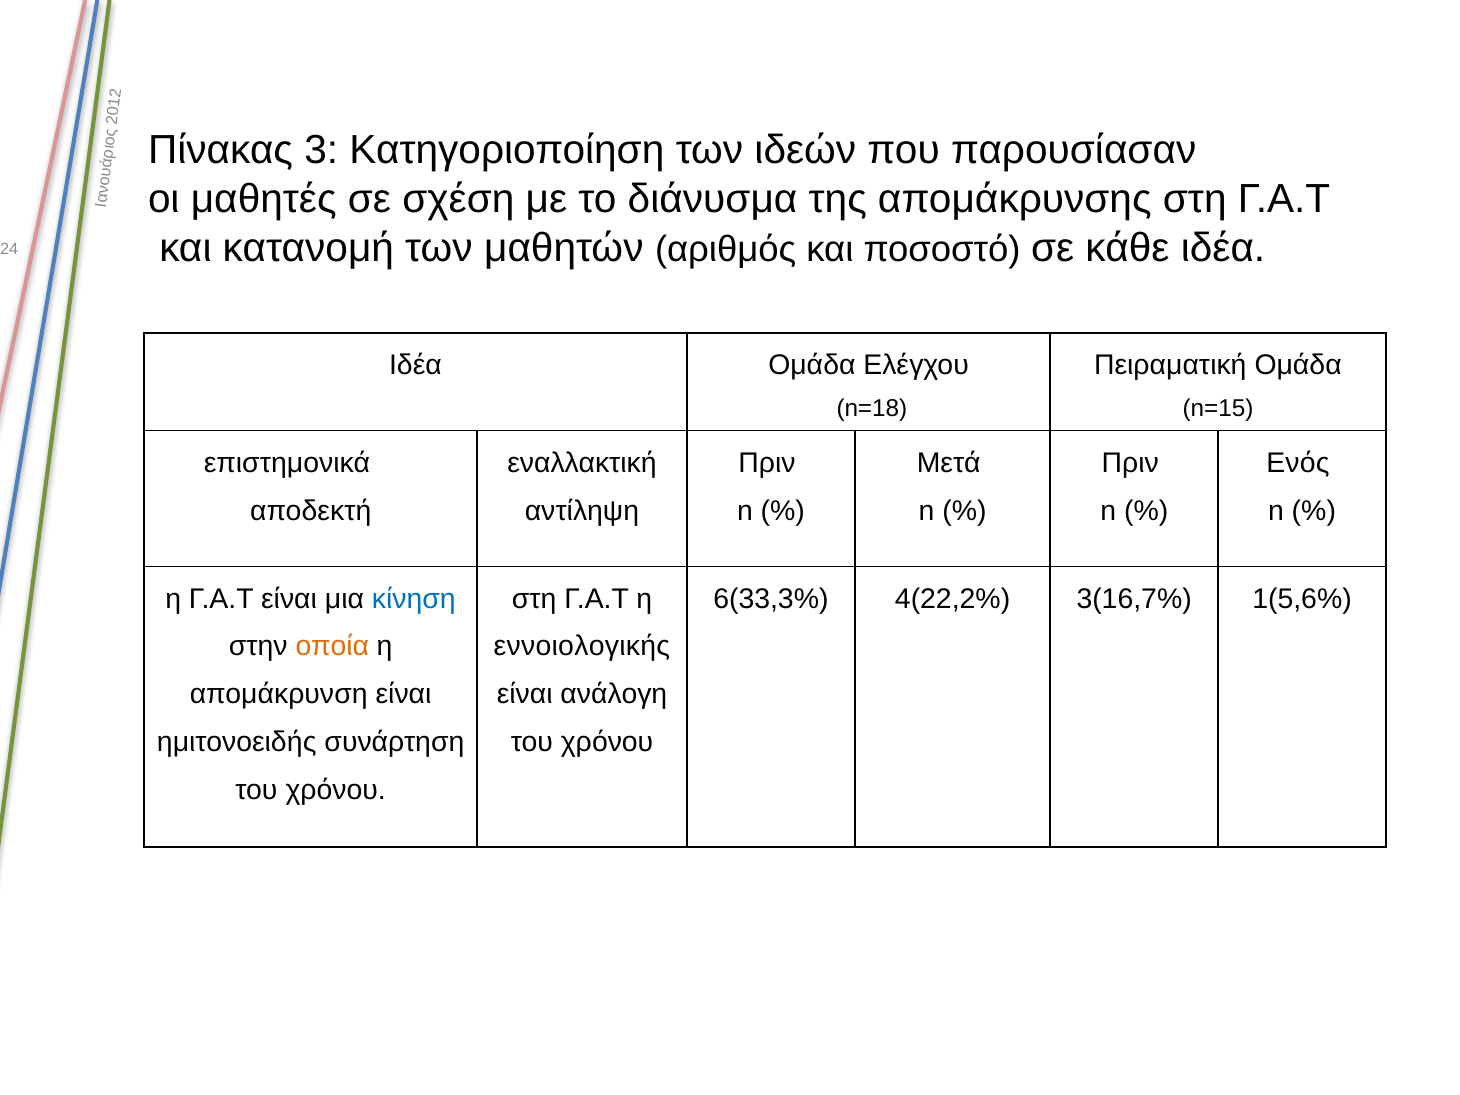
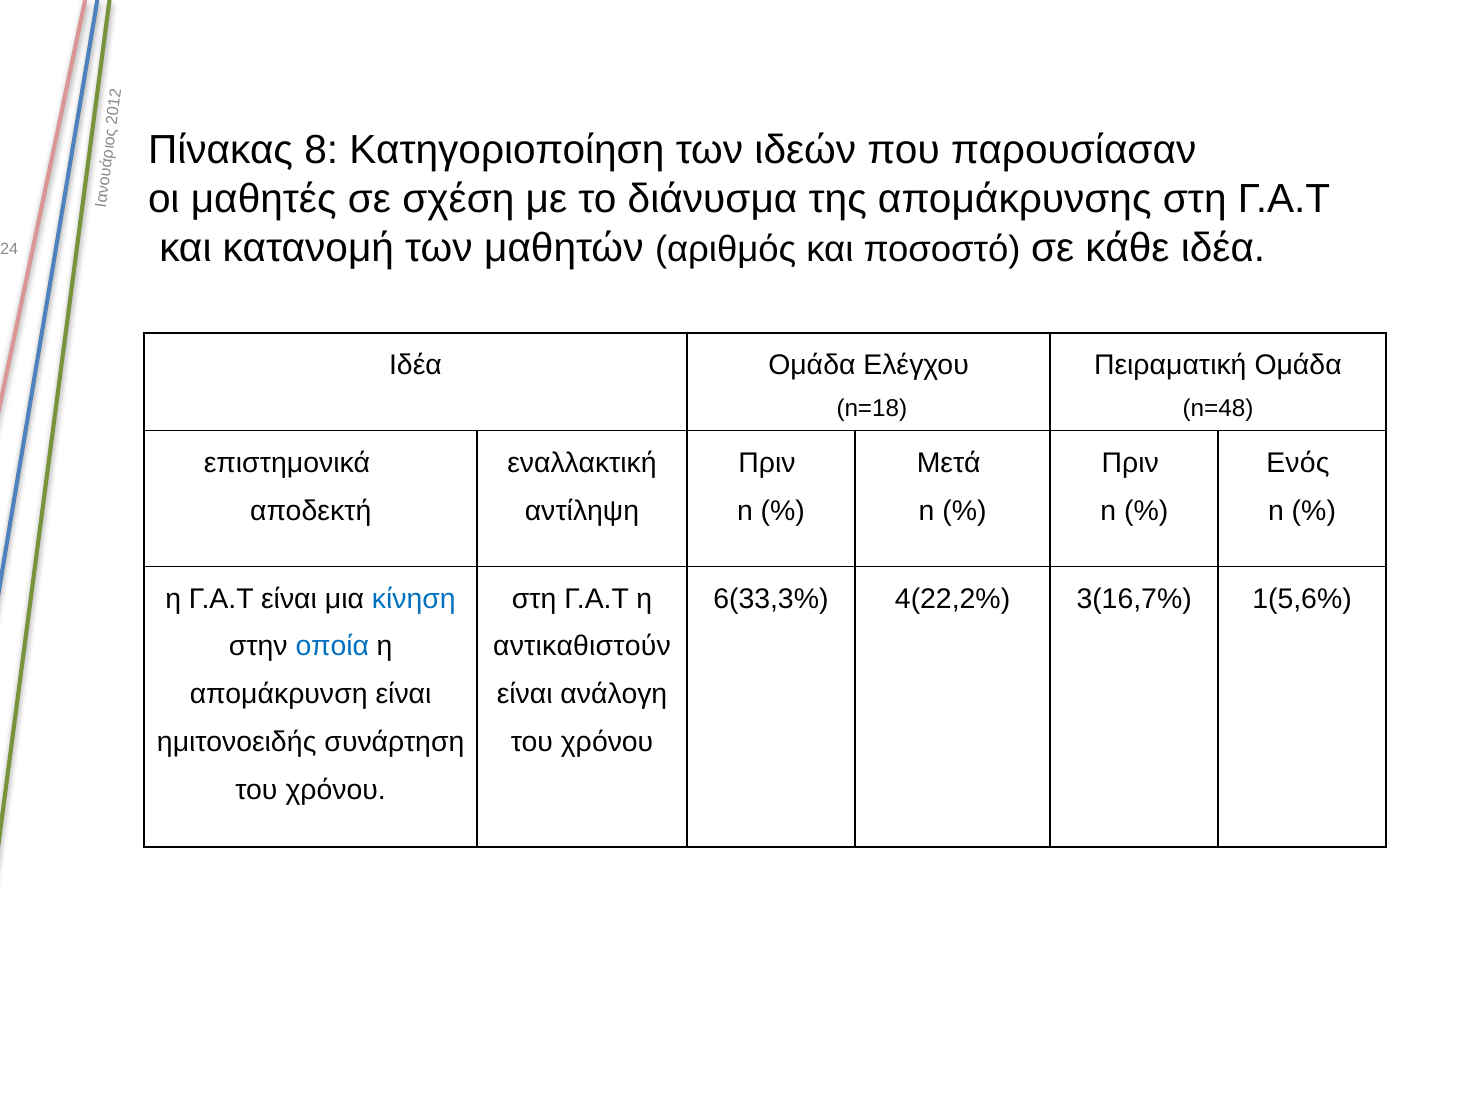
3: 3 -> 8
n=15: n=15 -> n=48
οποία colour: orange -> blue
εννοιολογικής: εννοιολογικής -> αντικαθιστούν
